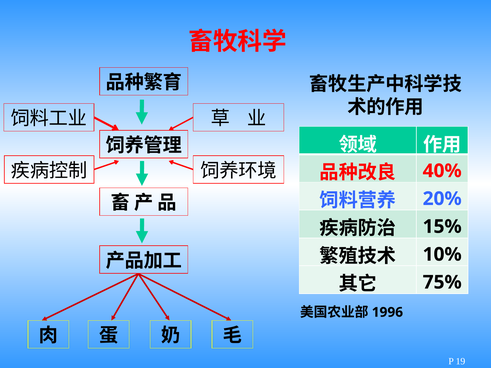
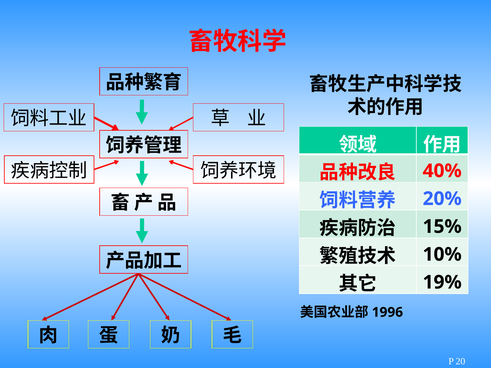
75%: 75% -> 19%
19: 19 -> 20
